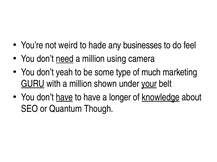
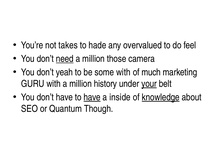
weird: weird -> takes
businesses: businesses -> overvalued
using: using -> those
some type: type -> with
GURU underline: present -> none
shown: shown -> history
have at (64, 98) underline: present -> none
have at (92, 98) underline: none -> present
longer: longer -> inside
